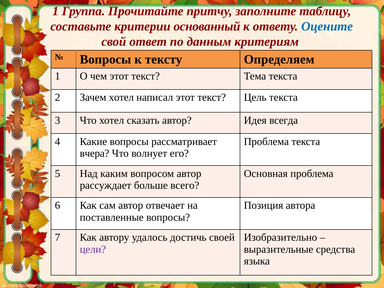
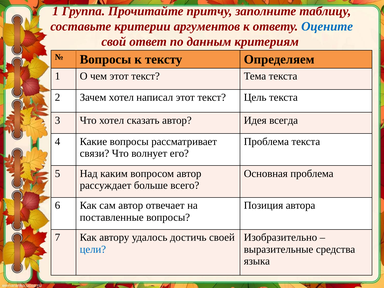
основанный: основанный -> аргументов
вчера: вчера -> связи
цели colour: purple -> blue
